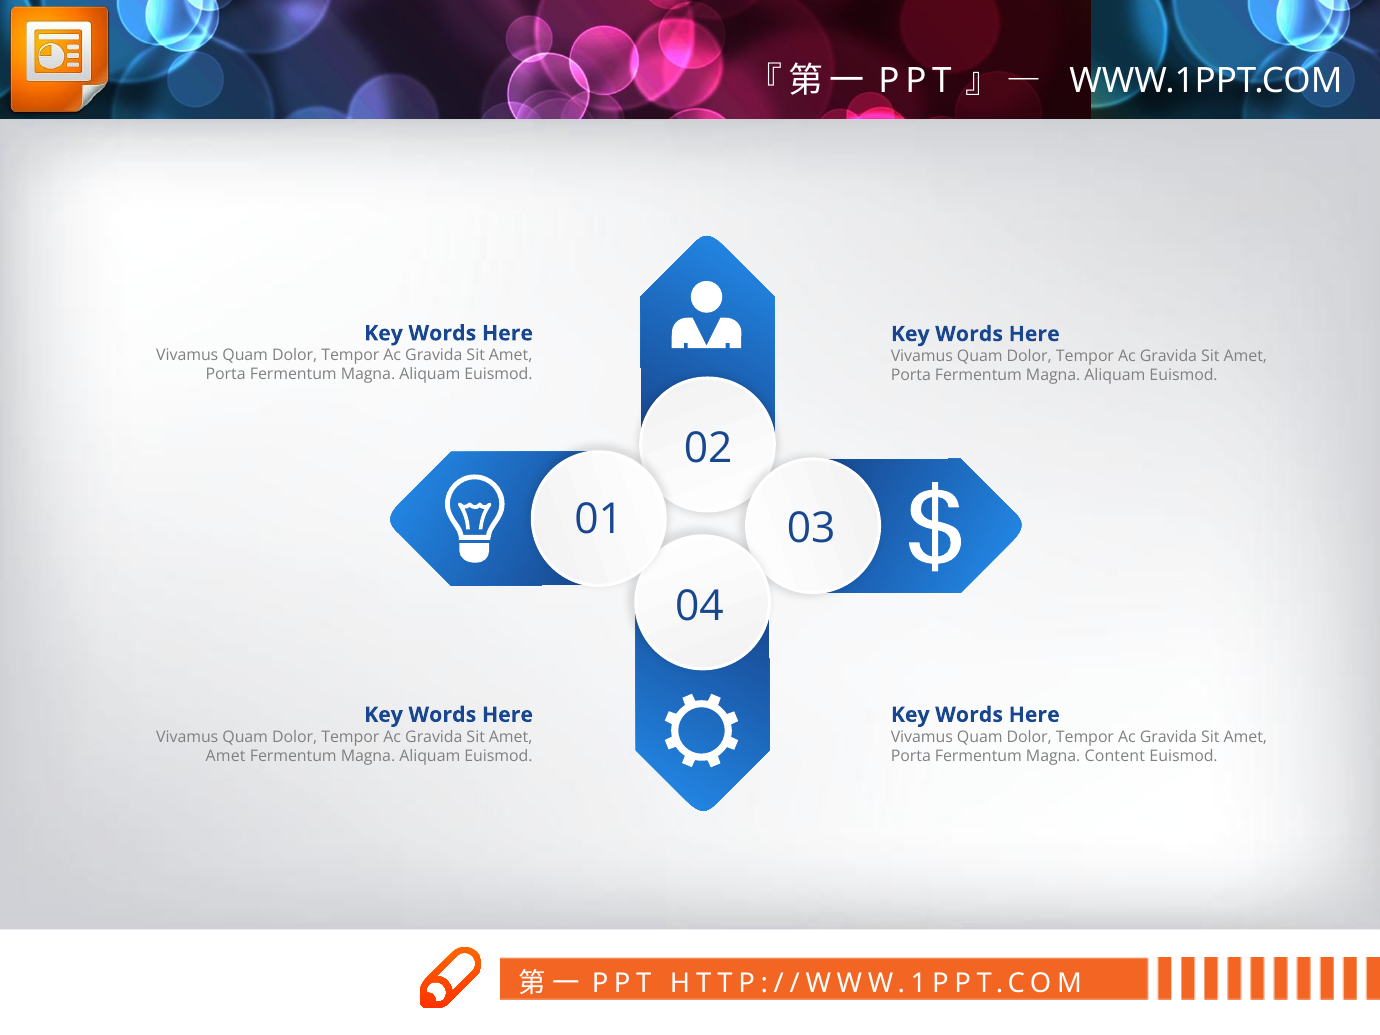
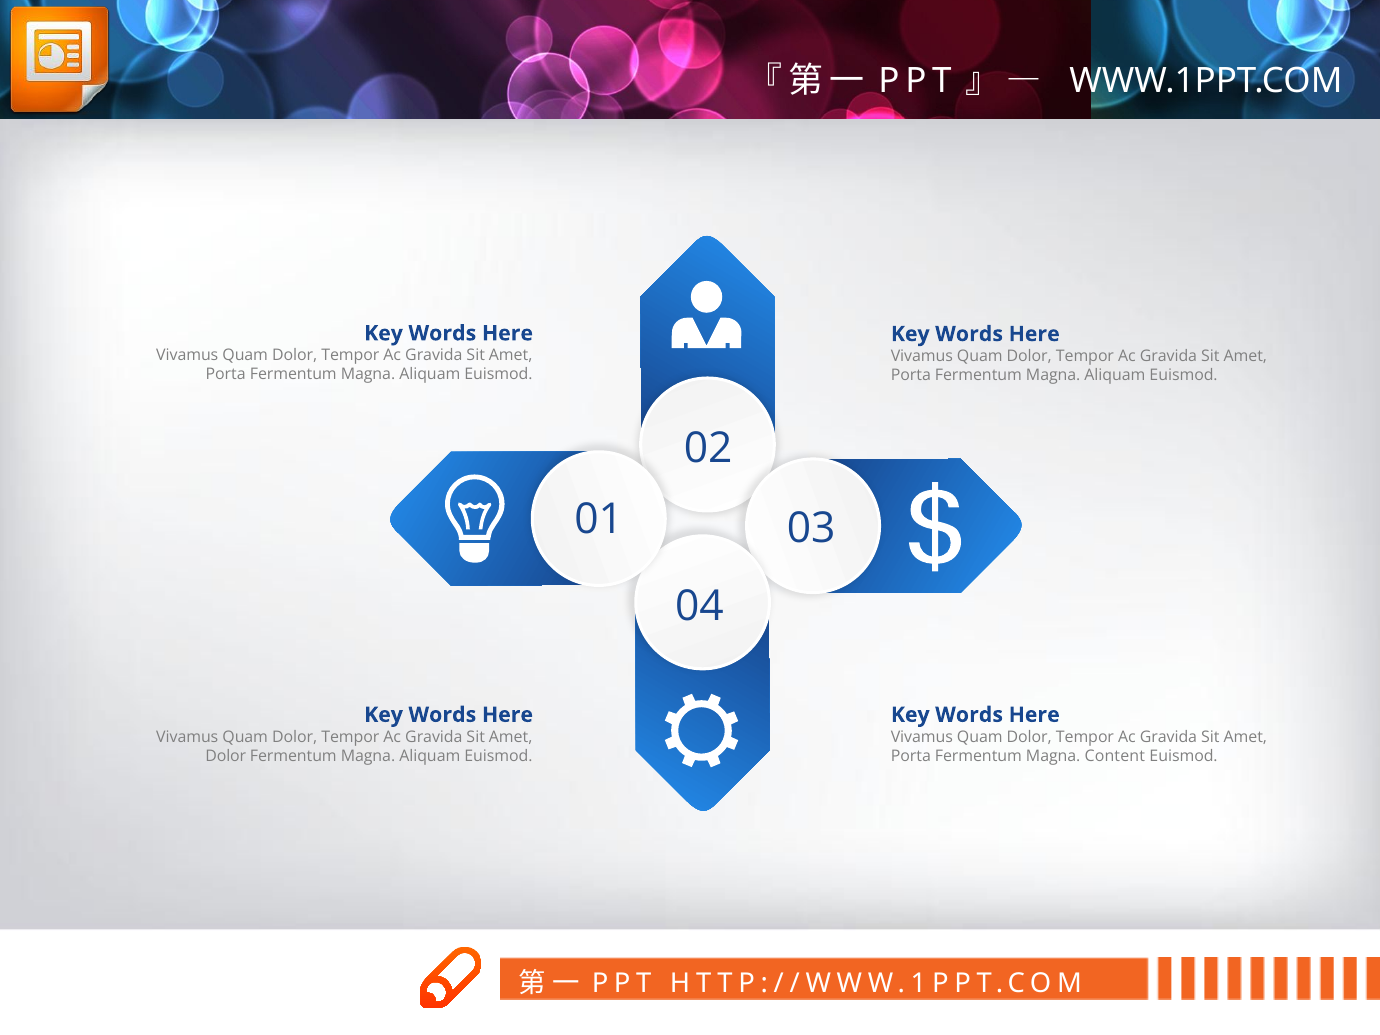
Amet at (226, 756): Amet -> Dolor
